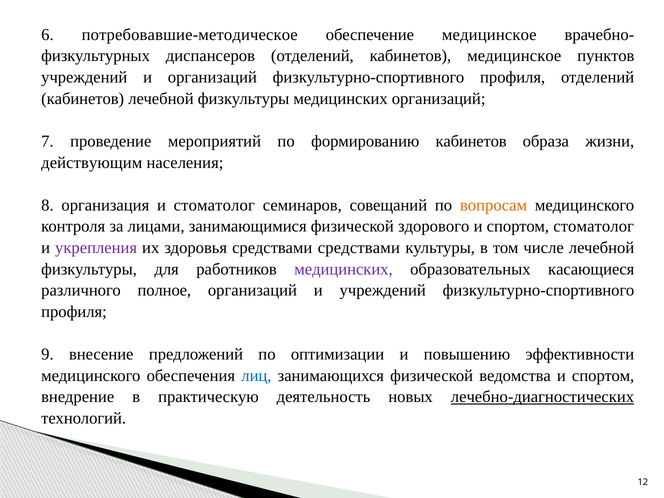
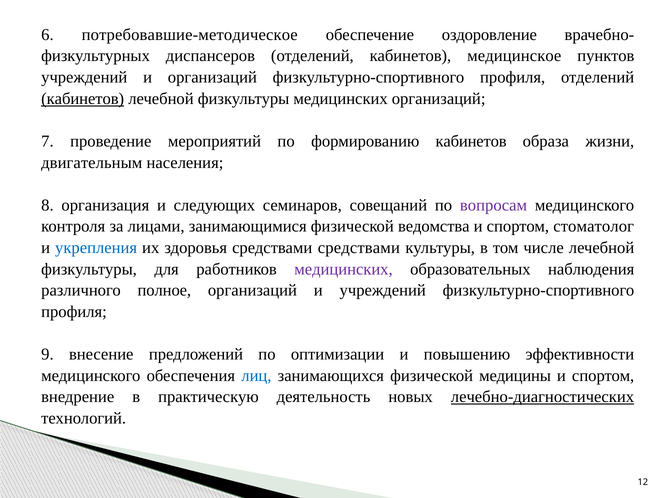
обеспечение медицинское: медицинское -> оздоровление
кабинетов at (83, 99) underline: none -> present
действующим: действующим -> двигательным
и стоматолог: стоматолог -> следующих
вопросам colour: orange -> purple
здорового: здорового -> ведомства
укрепления colour: purple -> blue
касающиеся: касающиеся -> наблюдения
ведомства: ведомства -> медицины
